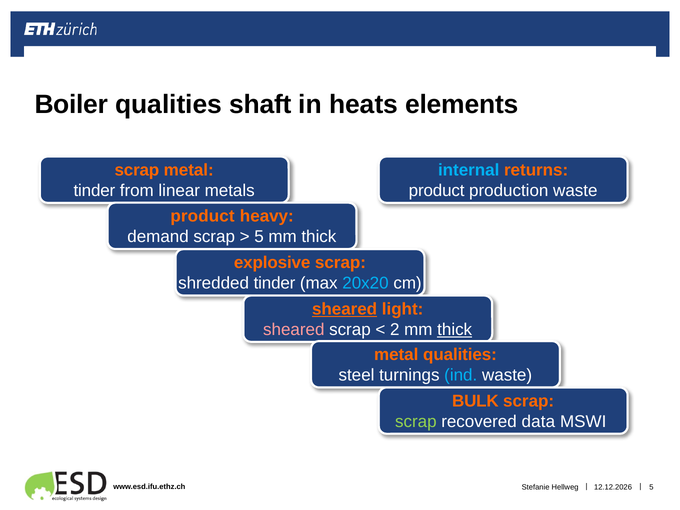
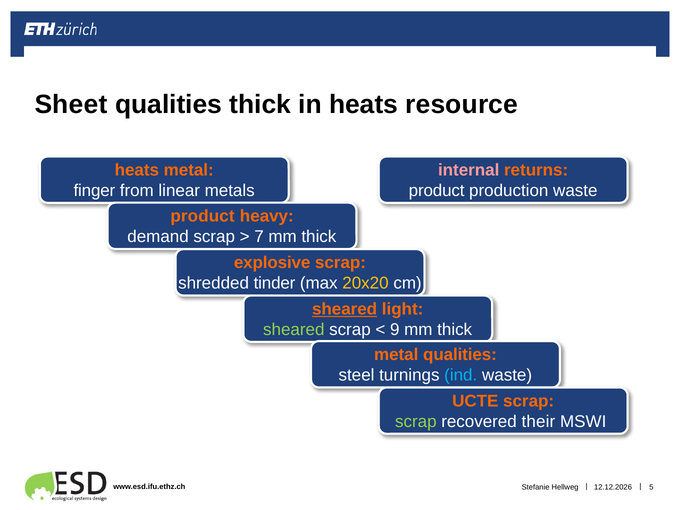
Boiler: Boiler -> Sheet
qualities shaft: shaft -> thick
elements: elements -> resource
scrap at (137, 170): scrap -> heats
internal colour: light blue -> pink
tinder at (94, 191): tinder -> finger
5 at (259, 237): 5 -> 7
20x20 colour: light blue -> yellow
sheared at (294, 330) colour: pink -> light green
2: 2 -> 9
thick at (455, 330) underline: present -> none
BULK: BULK -> UCTE
data: data -> their
